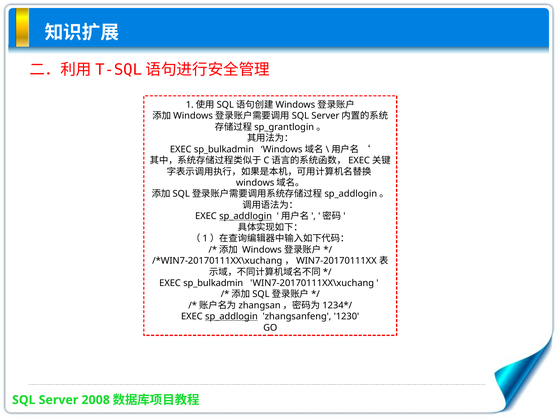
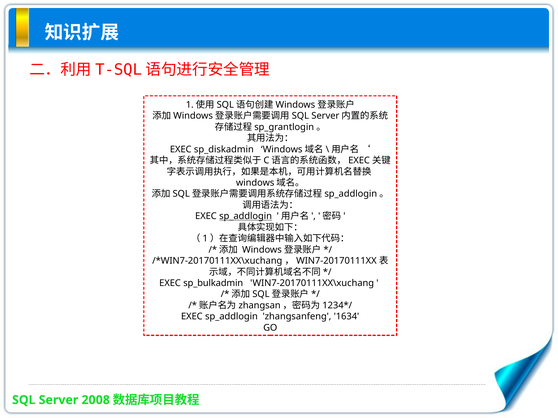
sp_bulkadmin at (224, 150): sp_bulkadmin -> sp_diskadmin
sp_addlogin at (231, 317) underline: present -> none
1230: 1230 -> 1634
